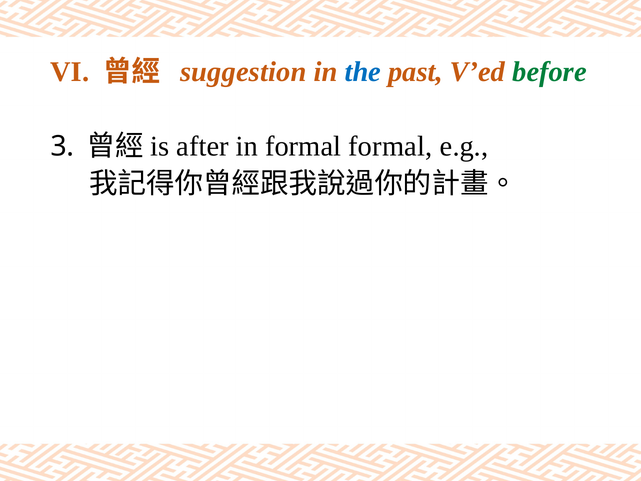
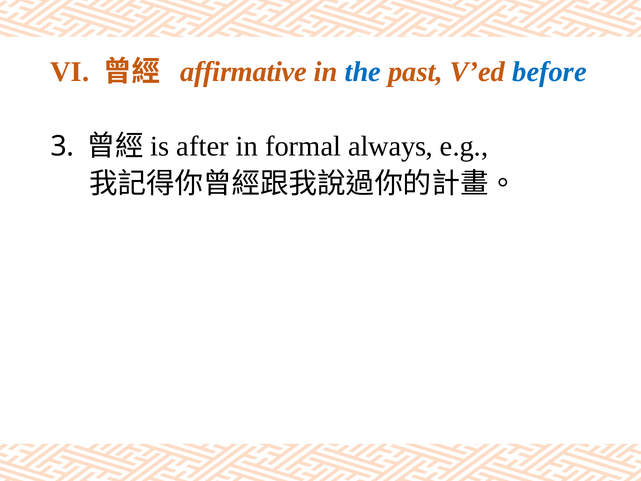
suggestion: suggestion -> affirmative
before colour: green -> blue
formal formal: formal -> always
